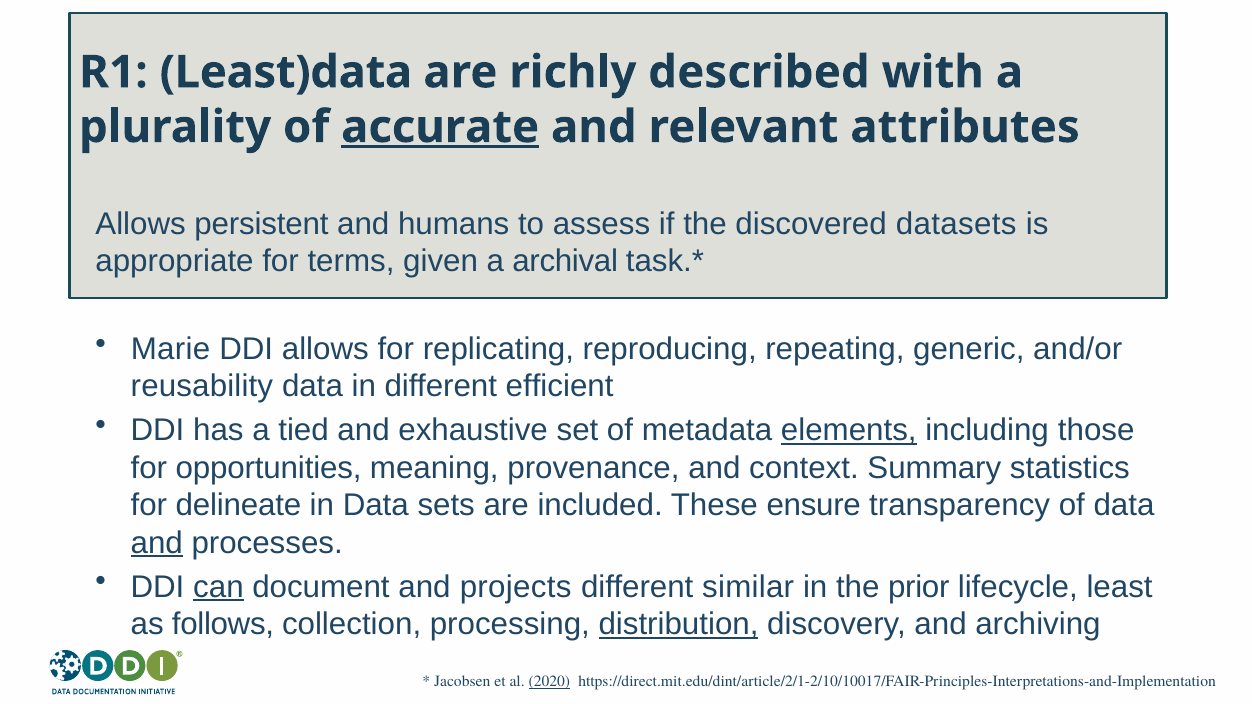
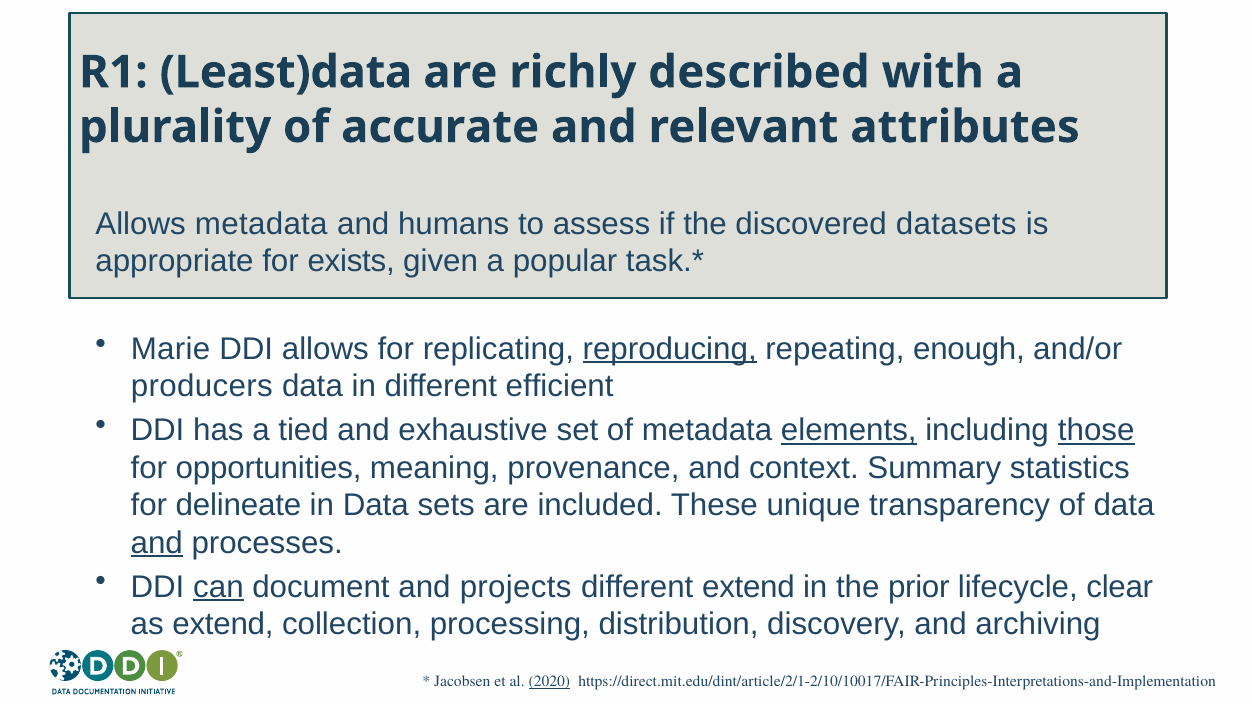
accurate underline: present -> none
Allows persistent: persistent -> metadata
terms: terms -> exists
archival: archival -> popular
reproducing underline: none -> present
generic: generic -> enough
reusability: reusability -> producers
those underline: none -> present
ensure: ensure -> unique
different similar: similar -> extend
least: least -> clear
as follows: follows -> extend
distribution underline: present -> none
